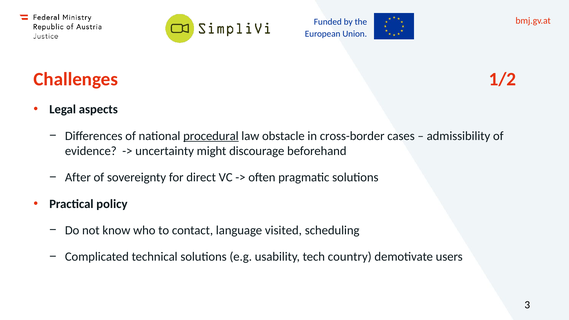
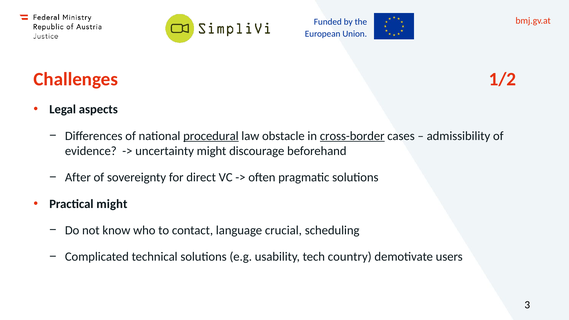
cross-border underline: none -> present
Practical policy: policy -> might
visited: visited -> crucial
